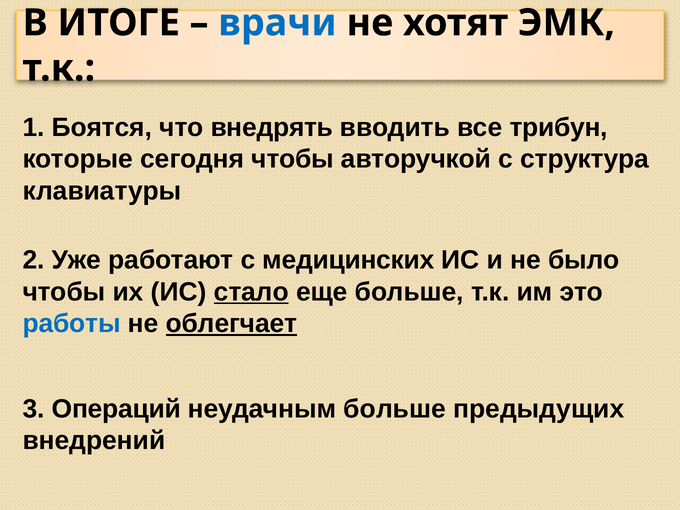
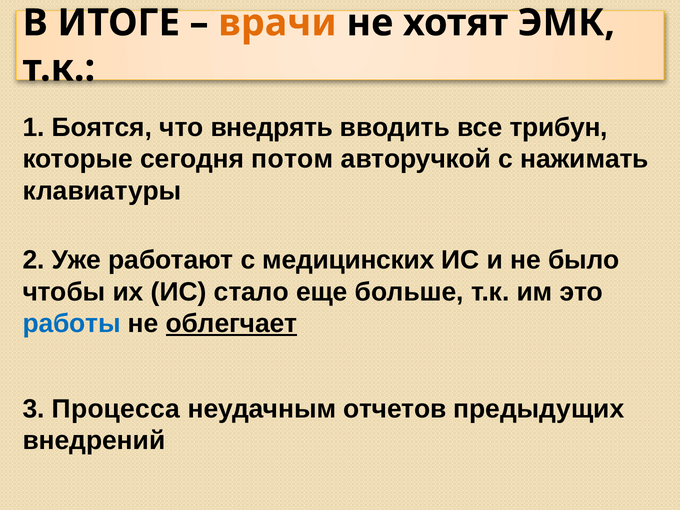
врачи colour: blue -> orange
сегодня чтобы: чтобы -> потом
структура: структура -> нажимать
стало underline: present -> none
Операций: Операций -> Процесса
неудачным больше: больше -> отчетов
